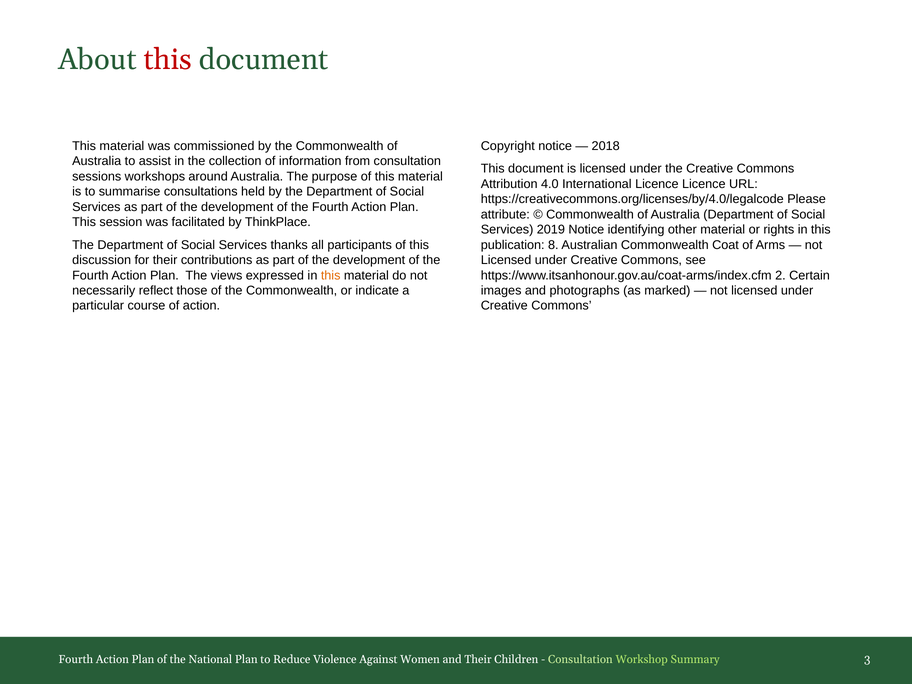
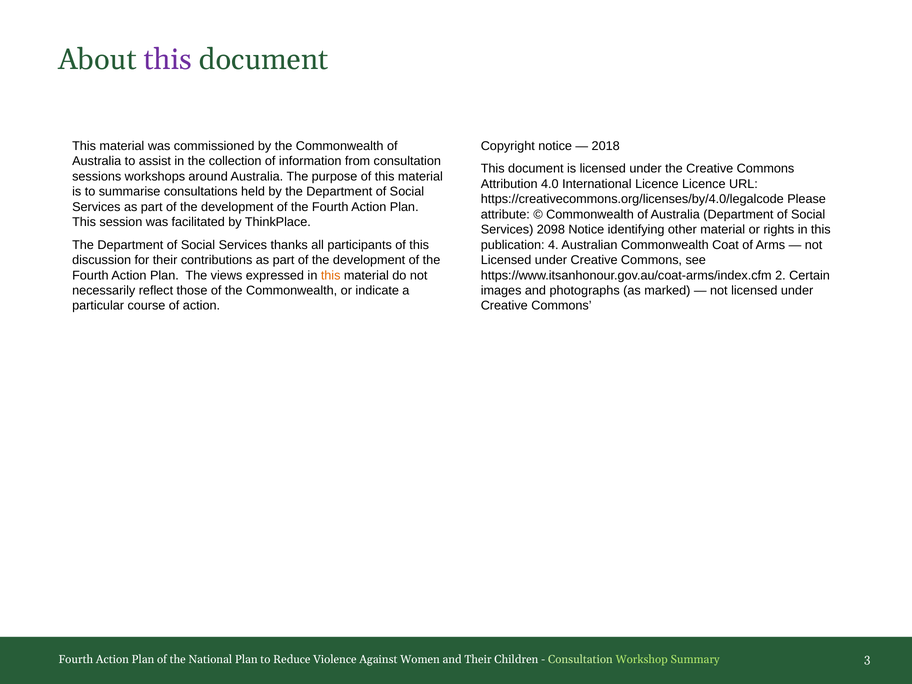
this at (168, 60) colour: red -> purple
2019: 2019 -> 2098
8: 8 -> 4
